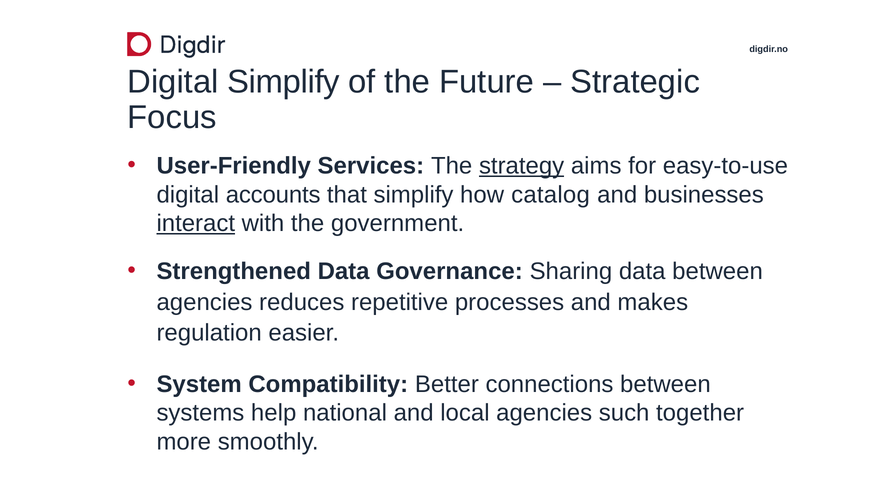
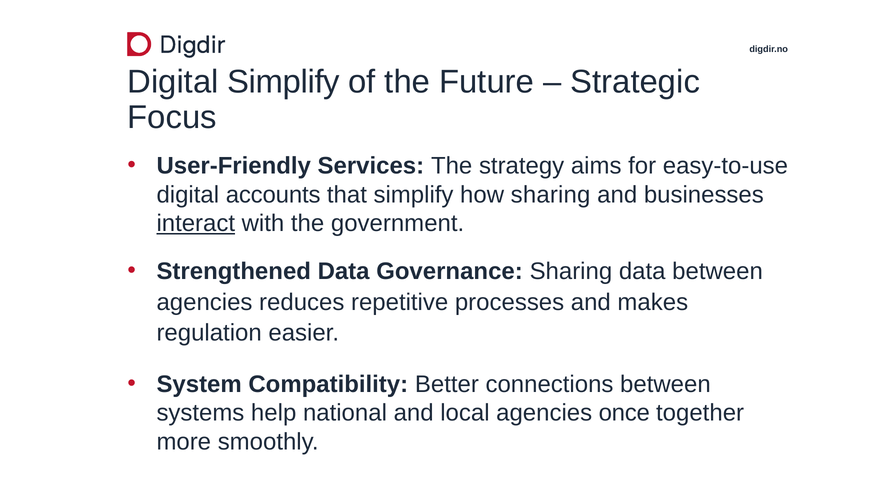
strategy underline: present -> none
how catalog: catalog -> sharing
such: such -> once
